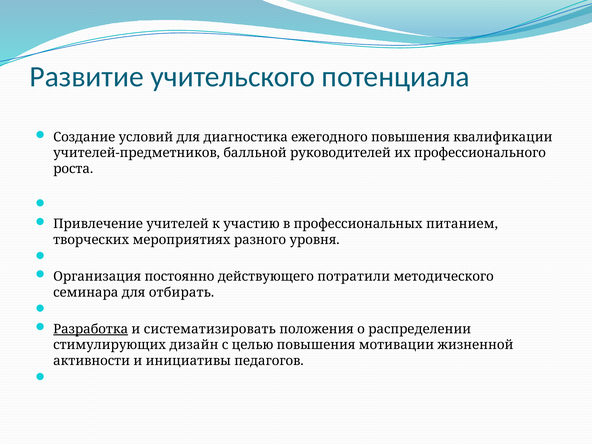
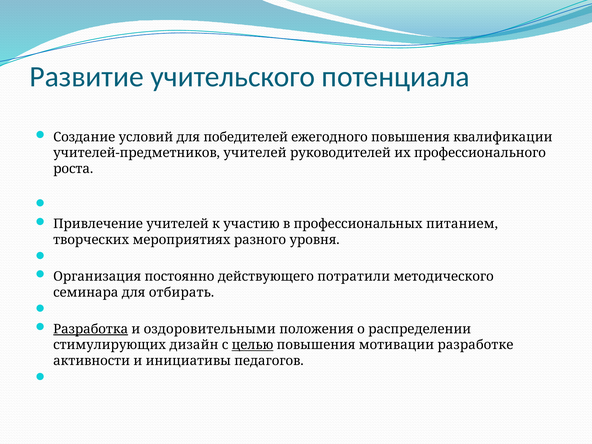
диагностика: диагностика -> победителей
учителей-предметников балльной: балльной -> учителей
систематизировать: систематизировать -> оздоровительными
целью underline: none -> present
жизненной: жизненной -> разработке
